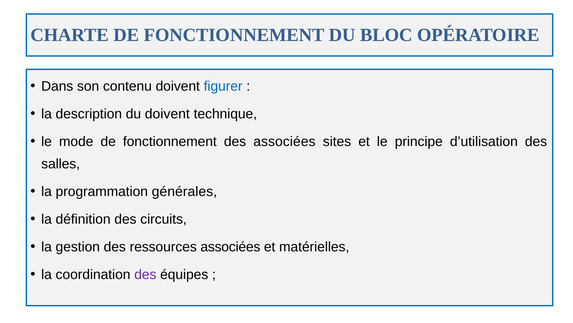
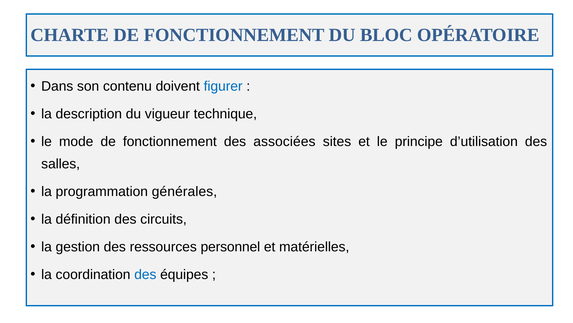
du doivent: doivent -> vigueur
ressources associées: associées -> personnel
des at (145, 274) colour: purple -> blue
